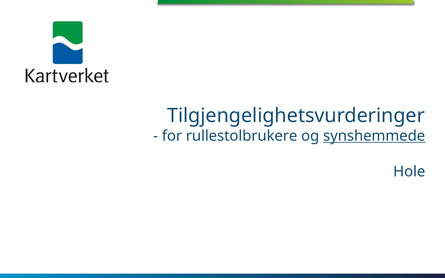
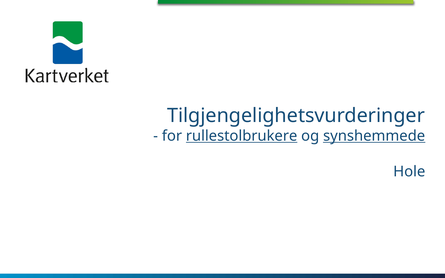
rullestolbrukere underline: none -> present
